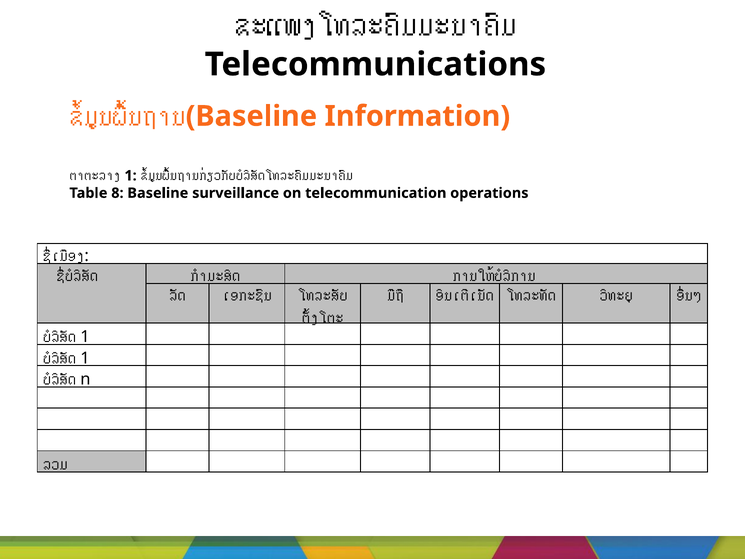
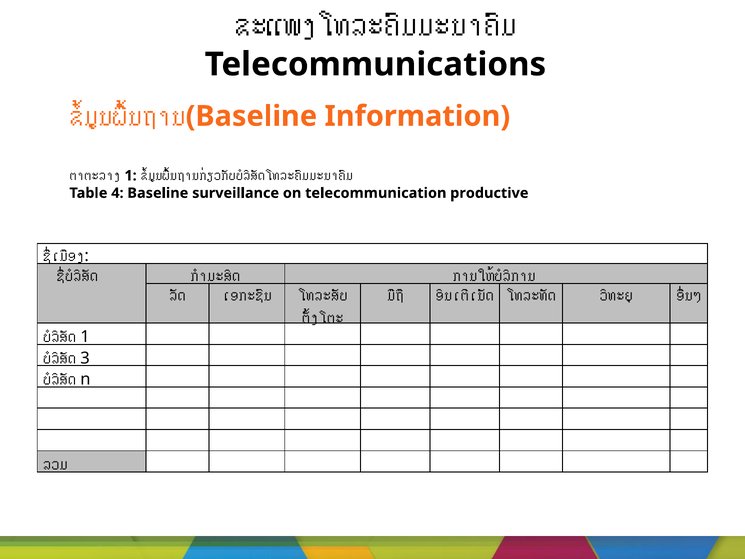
8: 8 -> 4
operations: operations -> productive
1 at (85, 358): 1 -> 3
